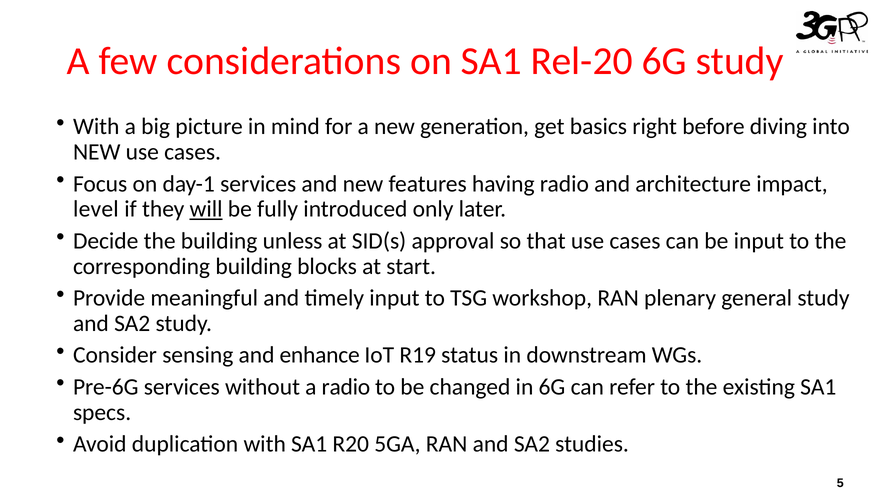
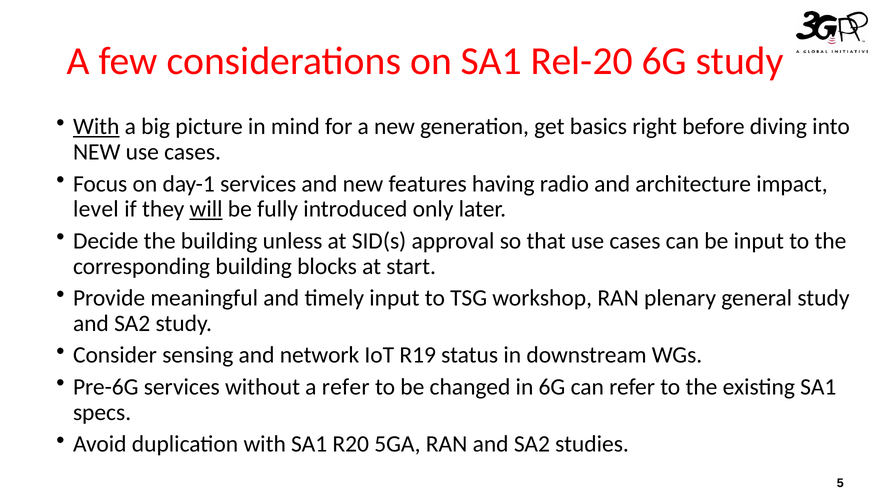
With at (96, 127) underline: none -> present
enhance: enhance -> network
a radio: radio -> refer
